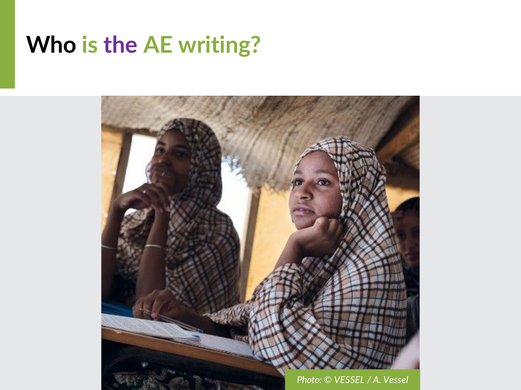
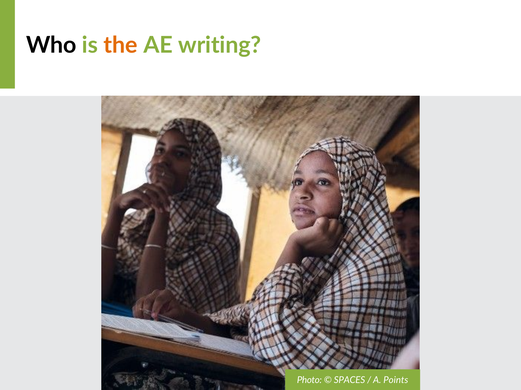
the colour: purple -> orange
VESSEL at (349, 381): VESSEL -> SPACES
A Vessel: Vessel -> Points
